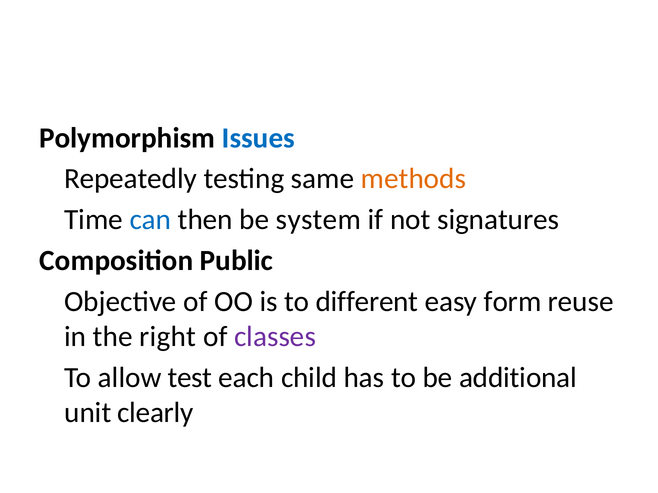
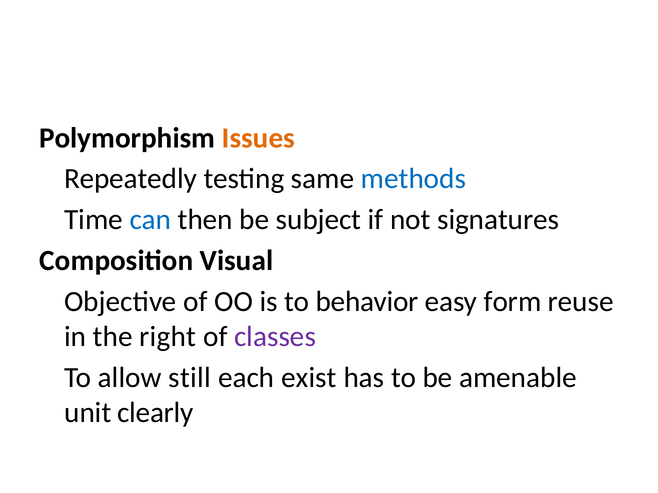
Issues colour: blue -> orange
methods colour: orange -> blue
system: system -> subject
Public: Public -> Visual
different: different -> behavior
test: test -> still
child: child -> exist
additional: additional -> amenable
